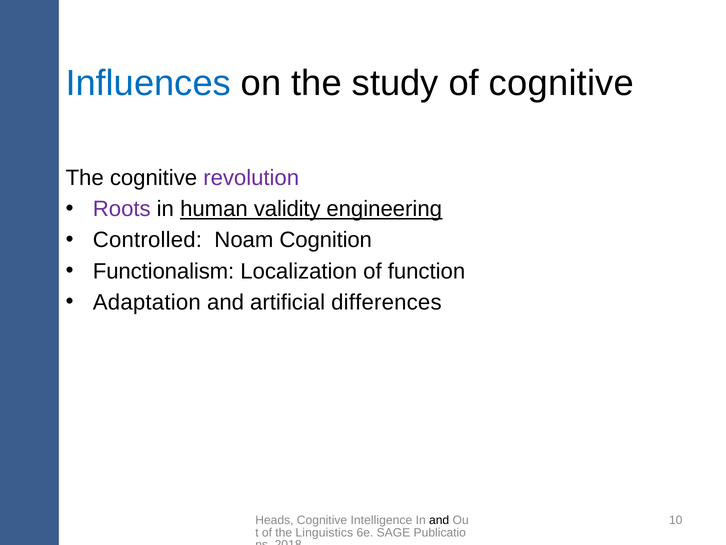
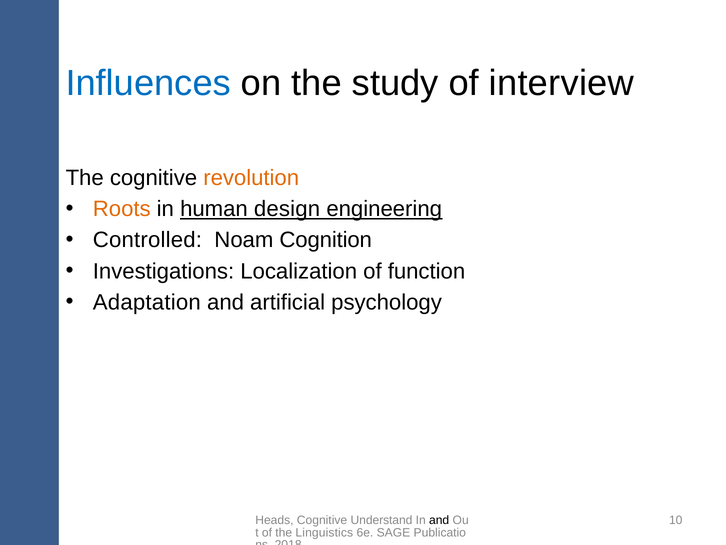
of cognitive: cognitive -> interview
revolution colour: purple -> orange
Roots colour: purple -> orange
validity: validity -> design
Functionalism: Functionalism -> Investigations
differences: differences -> psychology
Intelligence: Intelligence -> Understand
